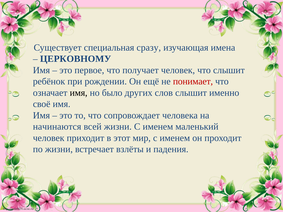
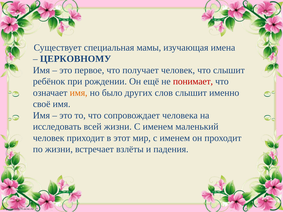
сразу: сразу -> мамы
имя at (79, 93) colour: black -> orange
начинаются: начинаются -> исследовать
